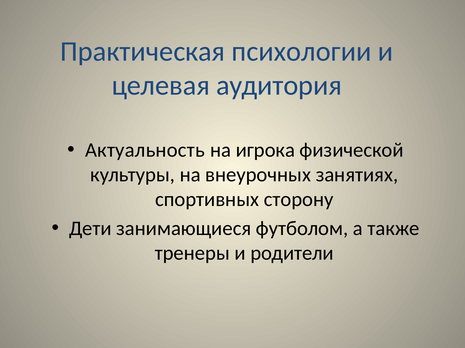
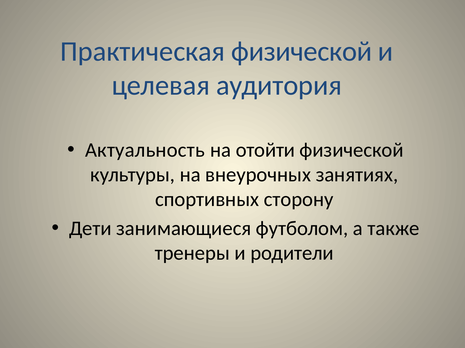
Практическая психологии: психологии -> физической
игрока: игрока -> отойти
